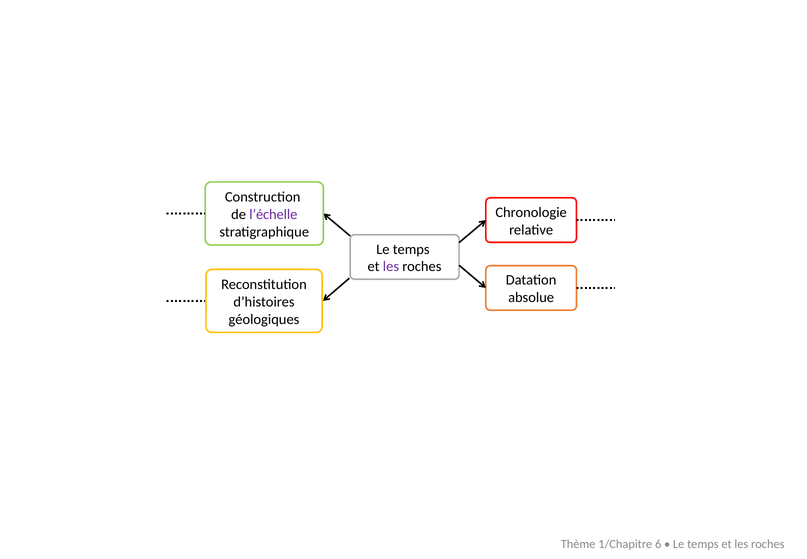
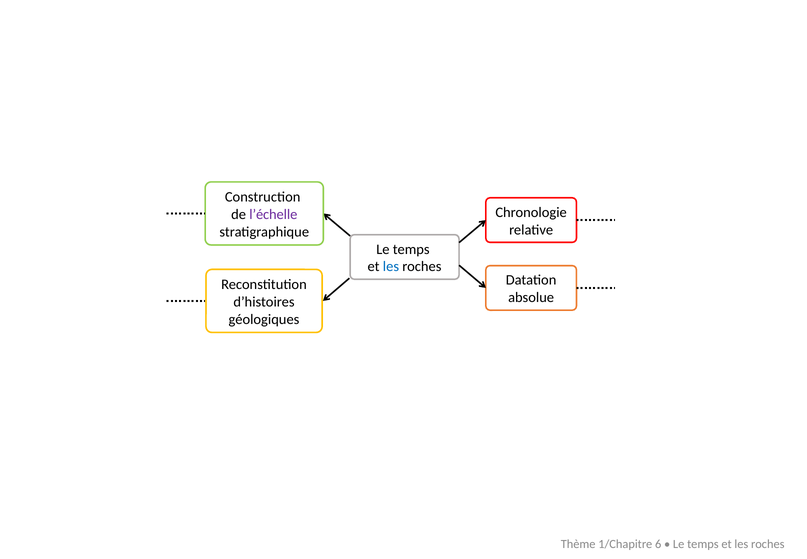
les at (391, 266) colour: purple -> blue
